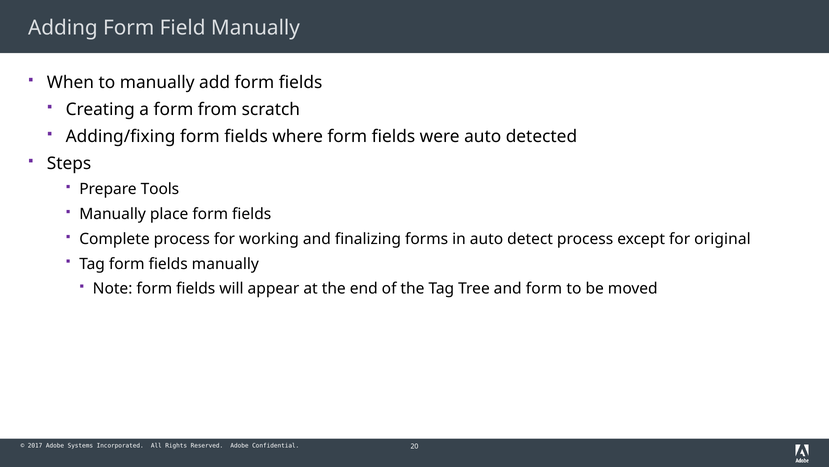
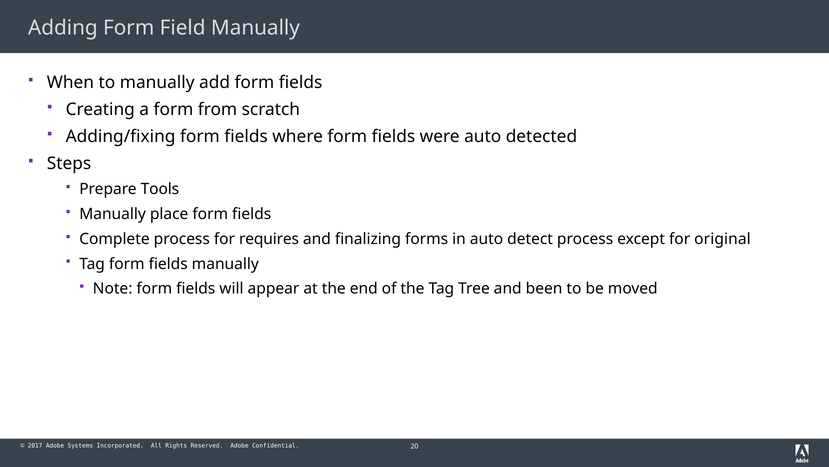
working: working -> requires
and form: form -> been
